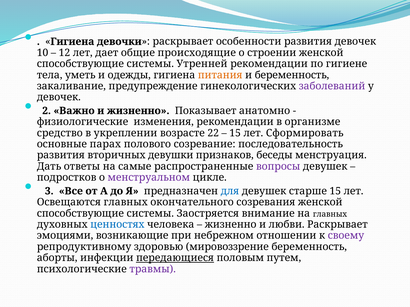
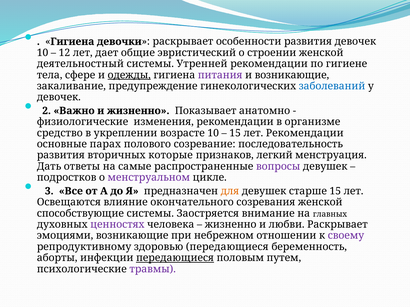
происходящие: происходящие -> эвристический
способствующие at (80, 64): способствующие -> деятельностный
уметь: уметь -> сфере
одежды underline: none -> present
питания colour: orange -> purple
и беременность: беременность -> возникающие
заболеваний colour: purple -> blue
возрасте 22: 22 -> 10
лет Сформировать: Сформировать -> Рекомендации
девушки: девушки -> которые
беседы: беседы -> легкий
для colour: blue -> orange
Освещаются главных: главных -> влияние
ценностях colour: blue -> purple
здоровью мировоззрение: мировоззрение -> передающиеся
